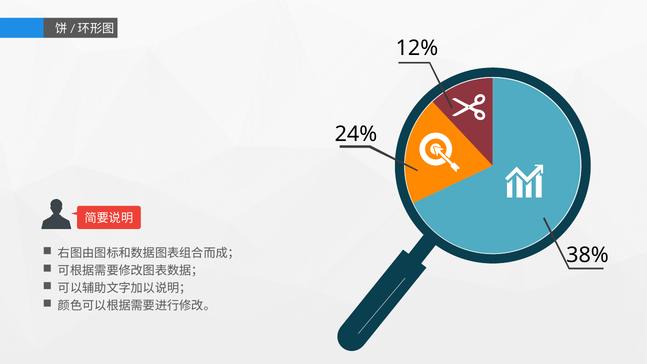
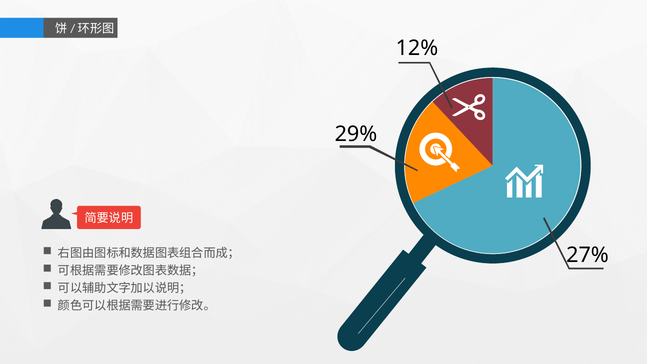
24%: 24% -> 29%
38%: 38% -> 27%
